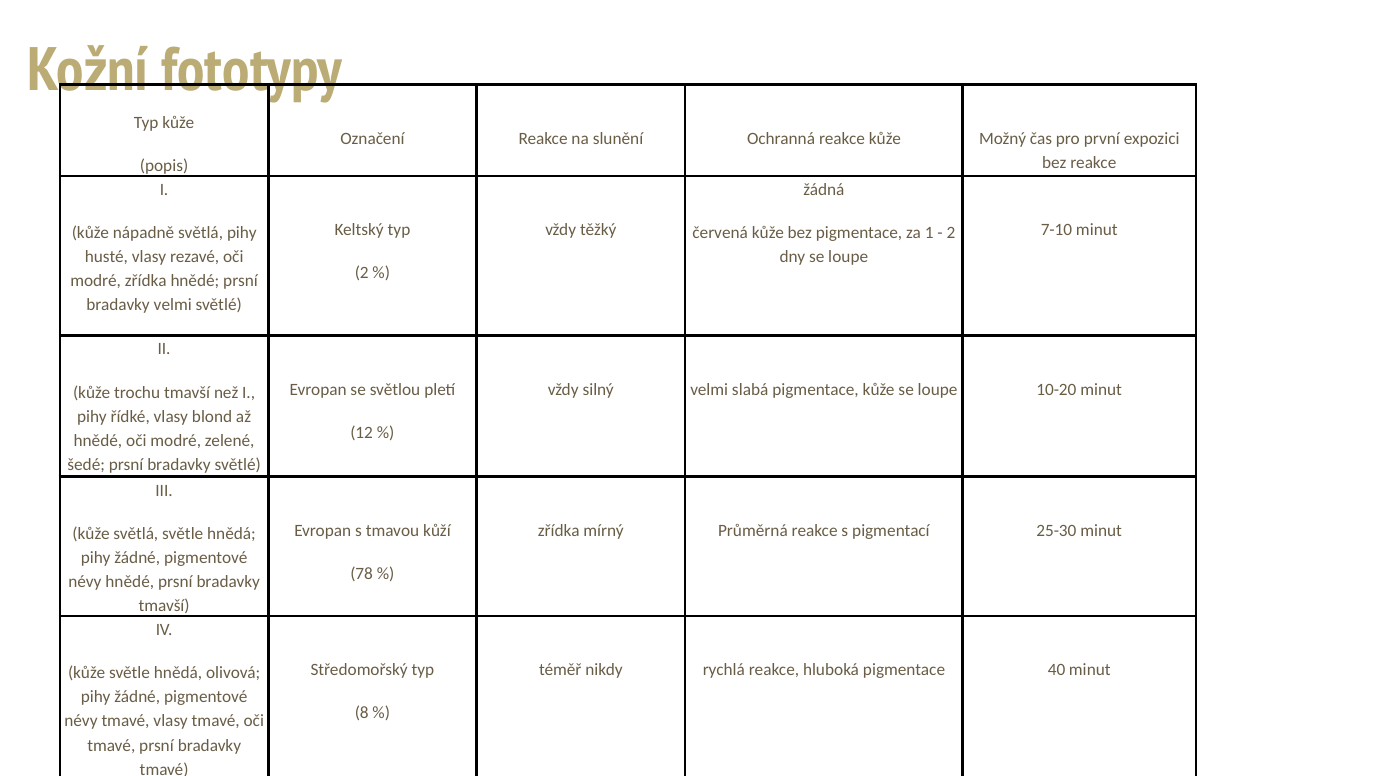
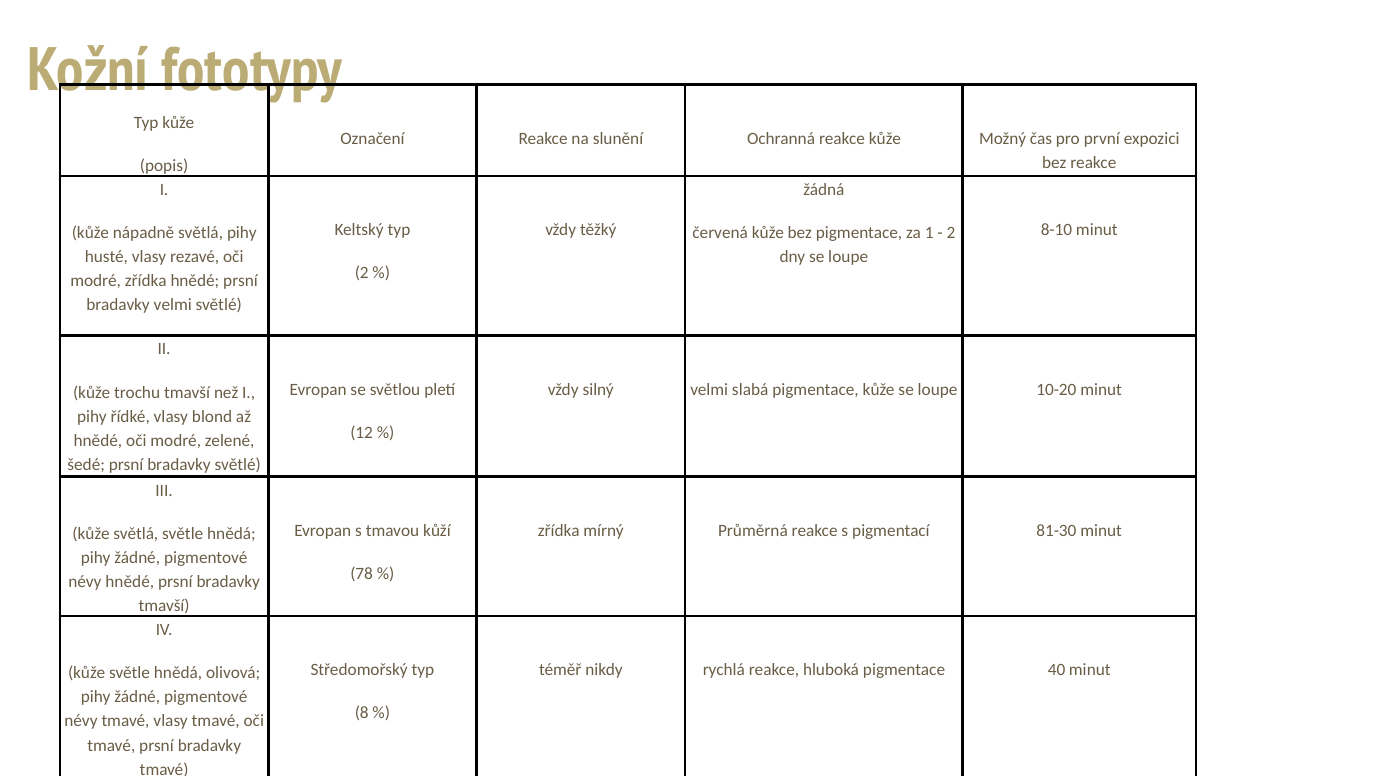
7-10: 7-10 -> 8-10
25-30: 25-30 -> 81-30
